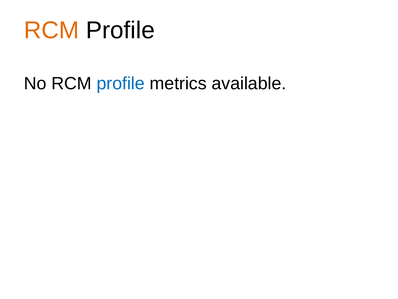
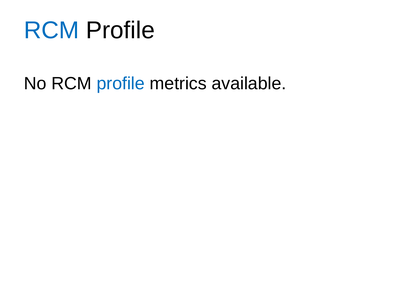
RCM at (52, 30) colour: orange -> blue
